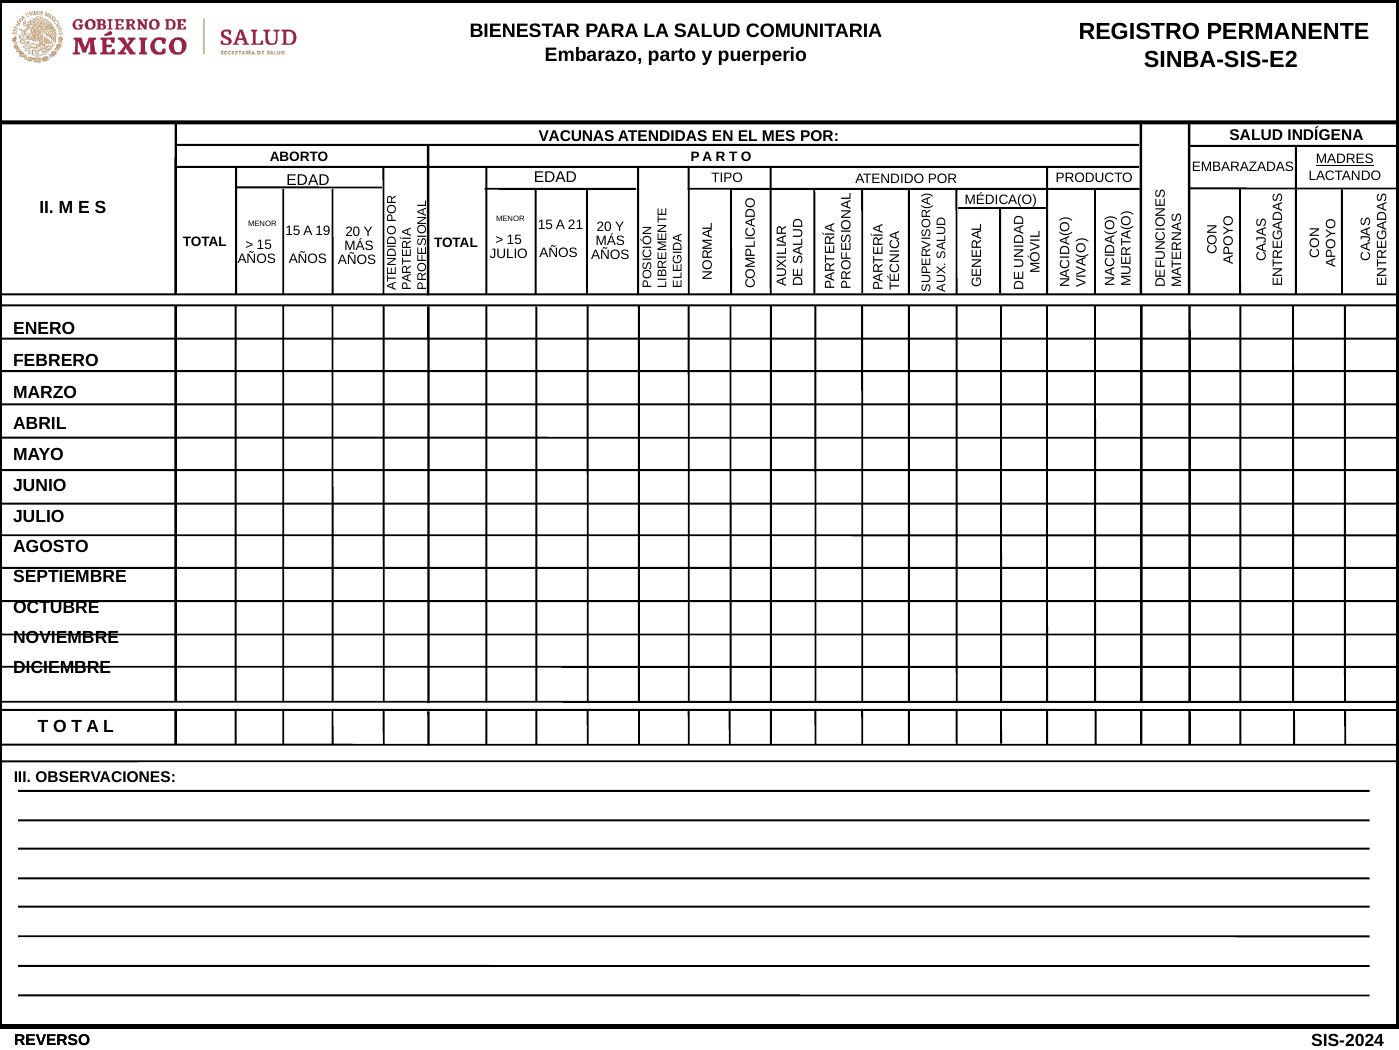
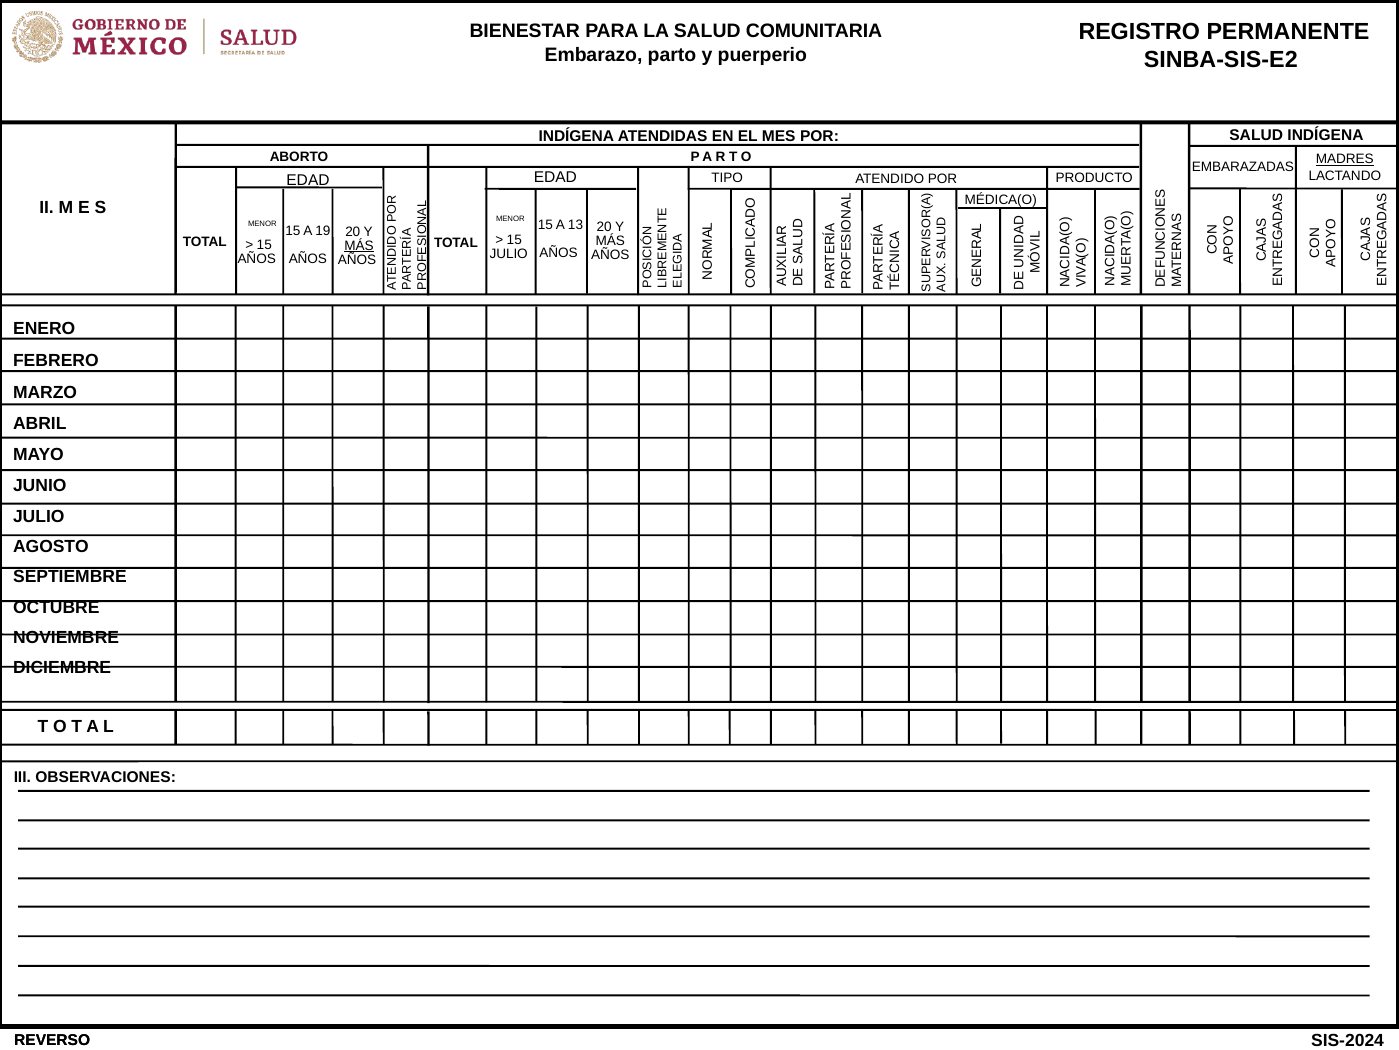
VACUNAS at (576, 136): VACUNAS -> INDÍGENA
21: 21 -> 13
MÁS at (359, 246) underline: none -> present
